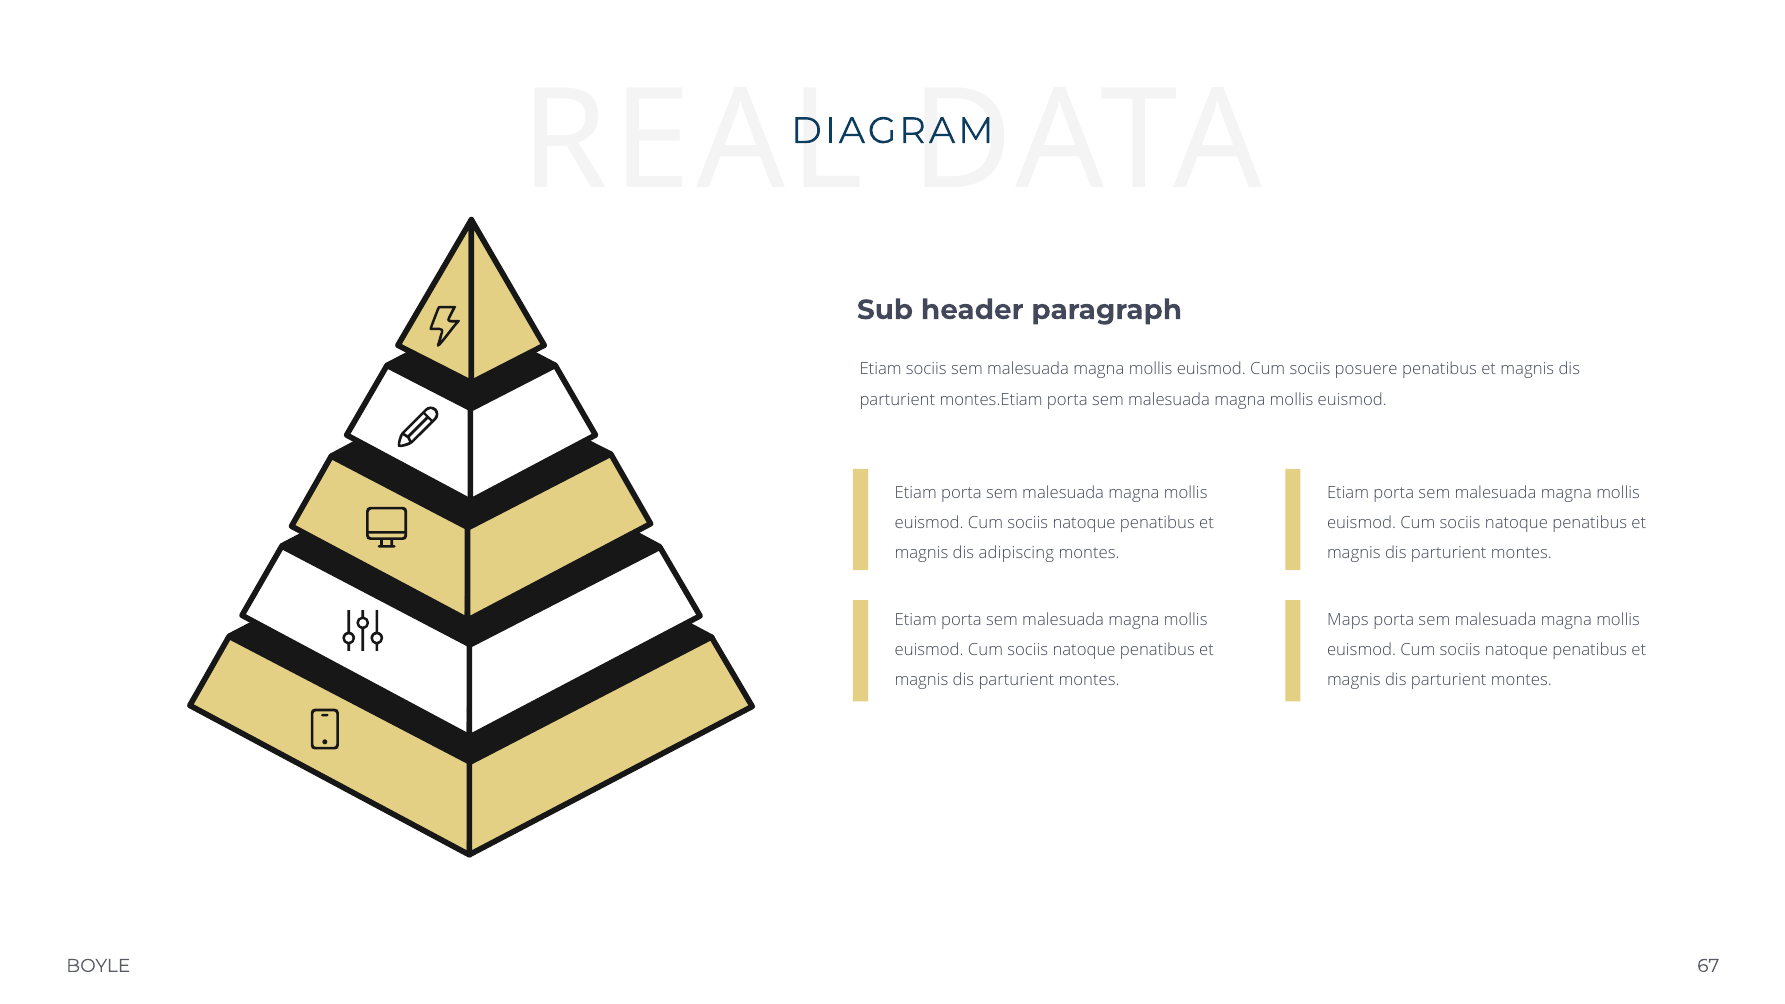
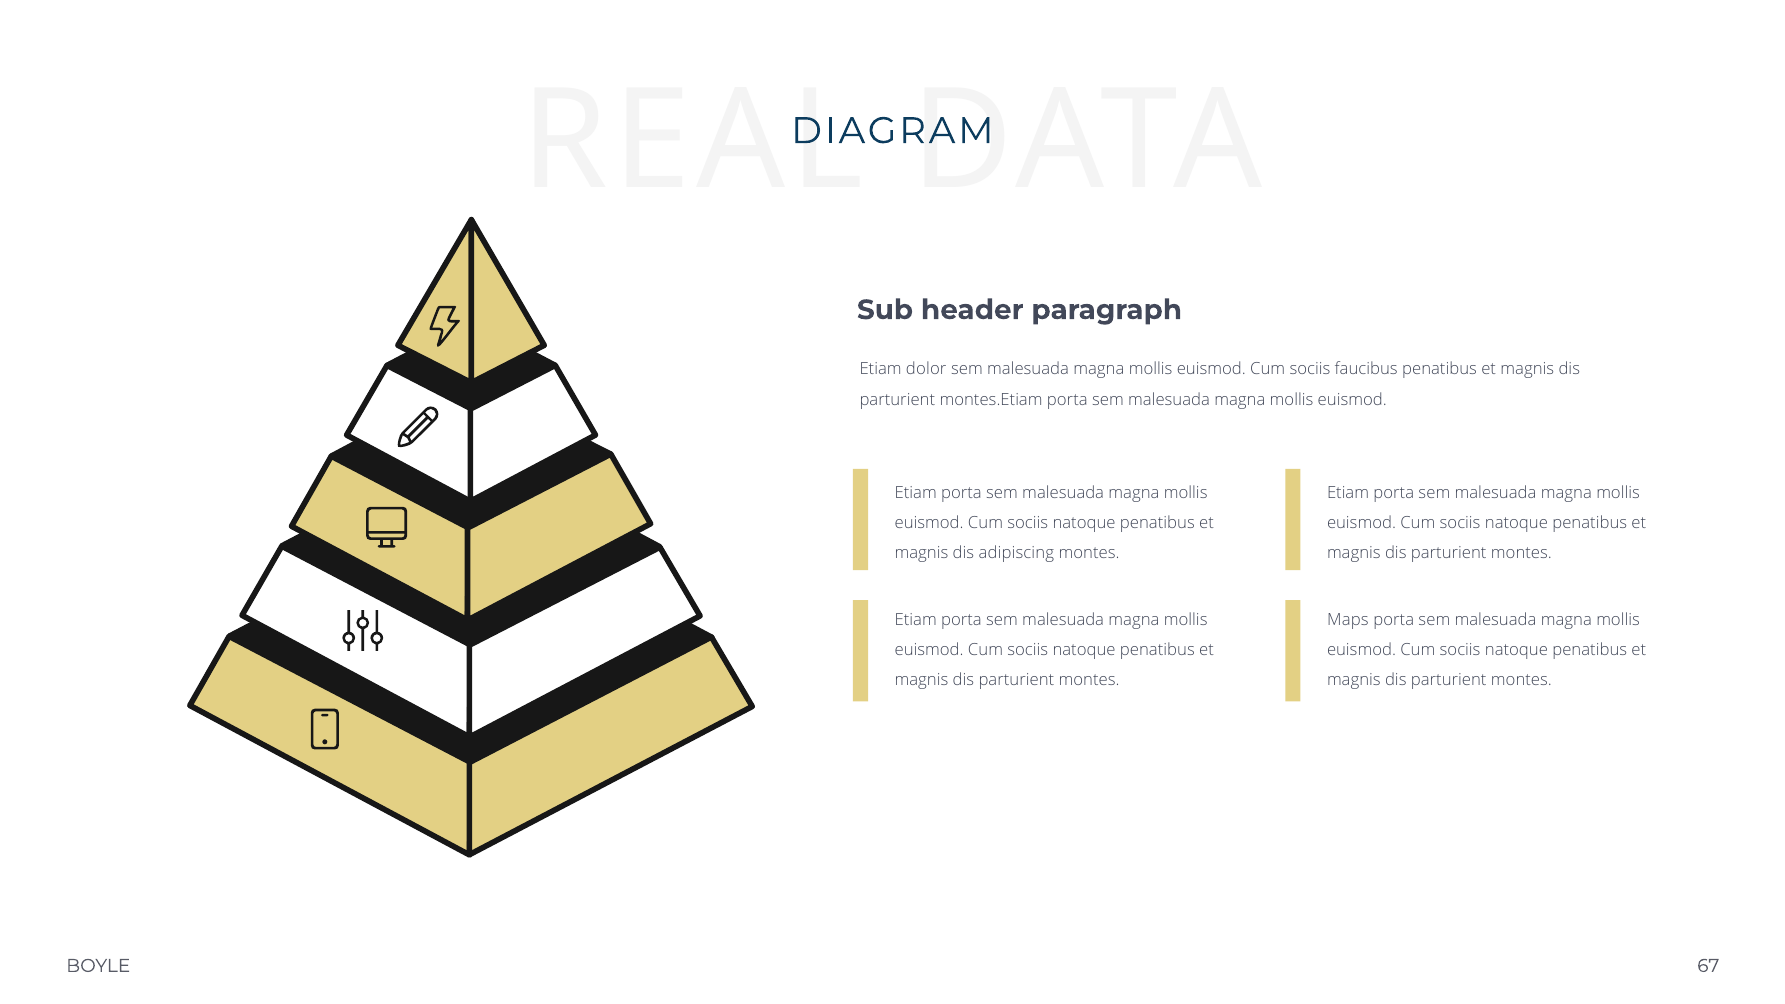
Etiam sociis: sociis -> dolor
posuere: posuere -> faucibus
